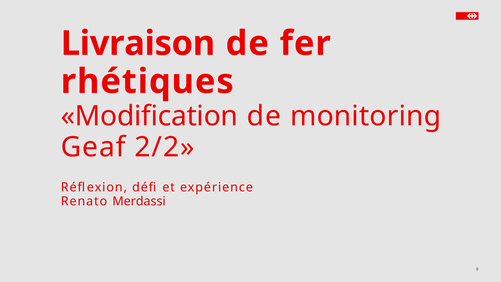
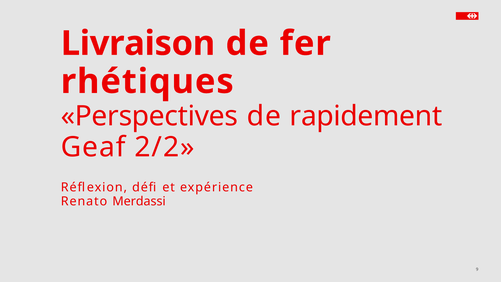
Modification: Modification -> Perspectives
monitoring: monitoring -> rapidement
